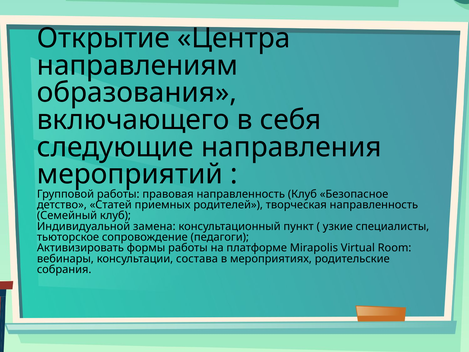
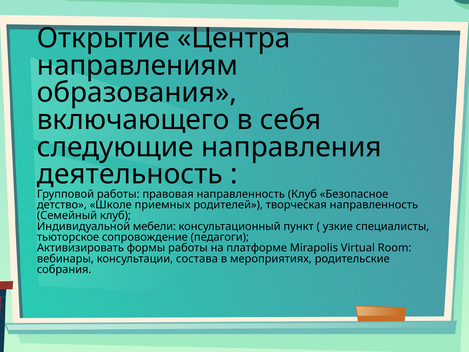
мероприятий: мероприятий -> деятельность
Статей: Статей -> Школе
замена: замена -> мебели
